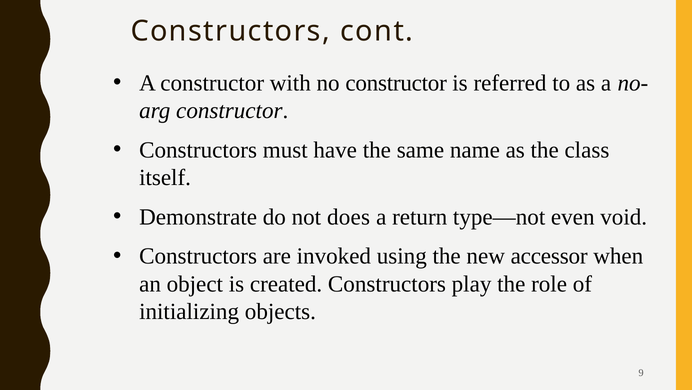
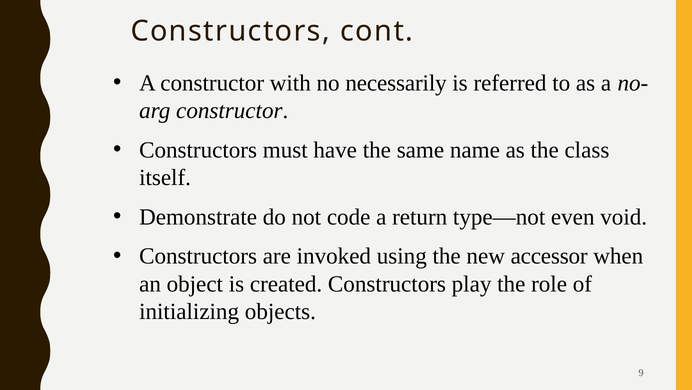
no constructor: constructor -> necessarily
does: does -> code
